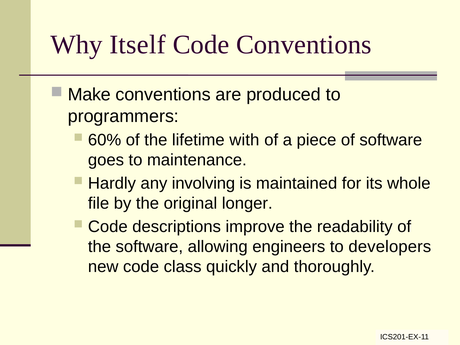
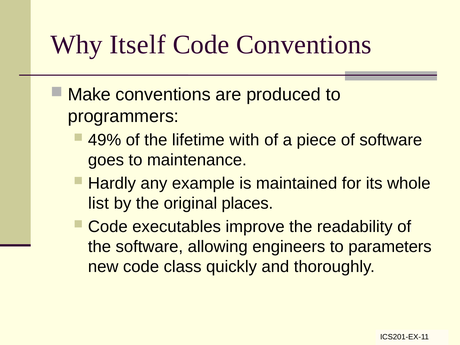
60%: 60% -> 49%
involving: involving -> example
file: file -> list
longer: longer -> places
descriptions: descriptions -> executables
developers: developers -> parameters
